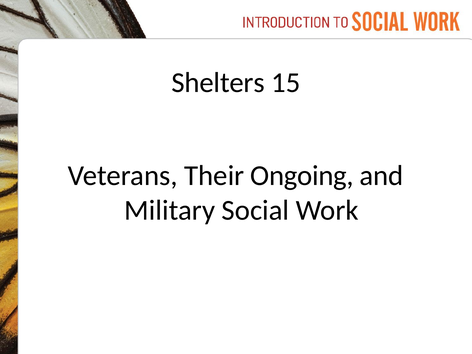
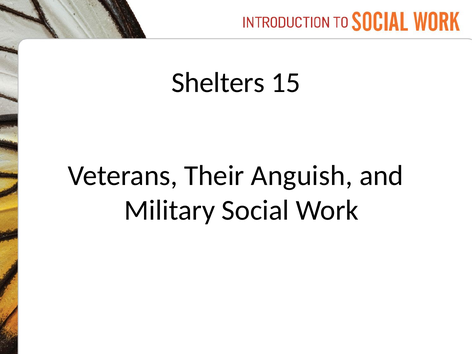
Ongoing: Ongoing -> Anguish
